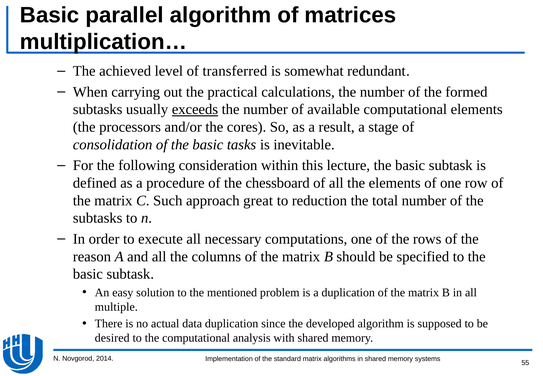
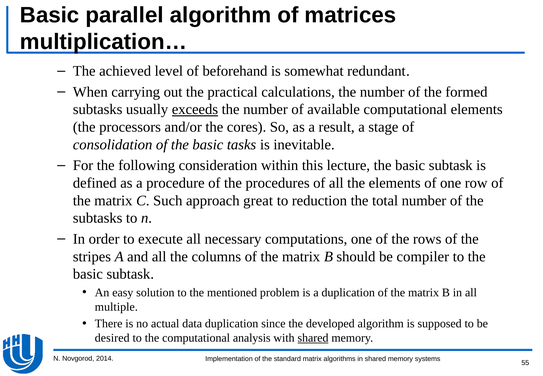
transferred: transferred -> beforehand
chessboard: chessboard -> procedures
reason: reason -> stripes
specified: specified -> compiler
shared at (313, 338) underline: none -> present
